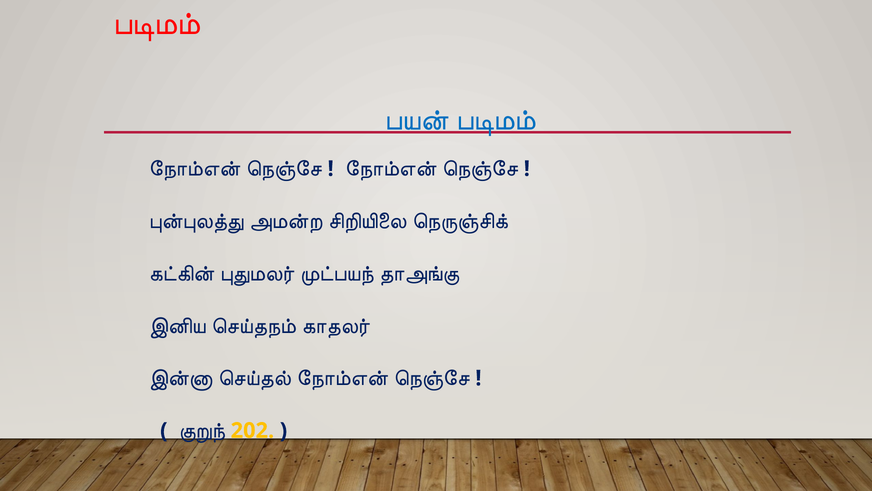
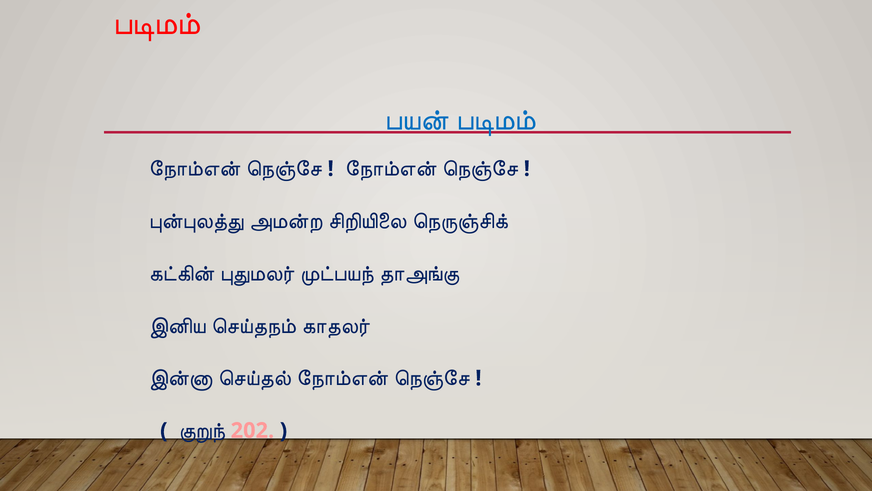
202 colour: yellow -> pink
